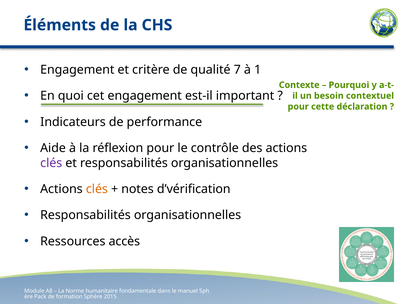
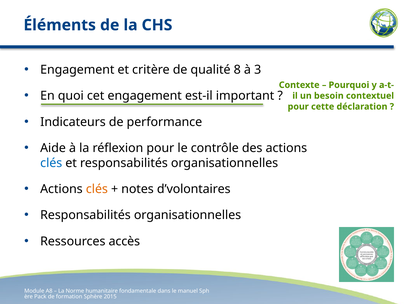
7: 7 -> 8
1: 1 -> 3
clés at (51, 163) colour: purple -> blue
d’vérification: d’vérification -> d’volontaires
